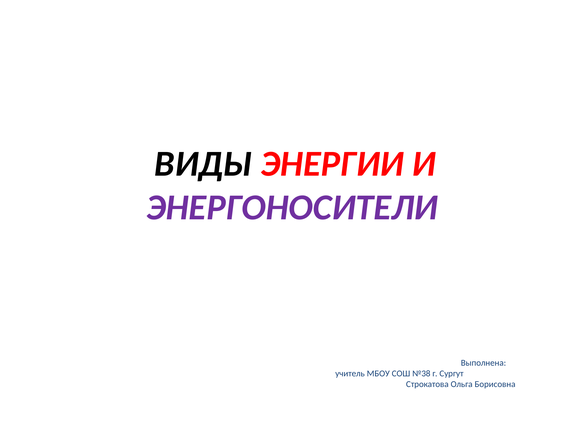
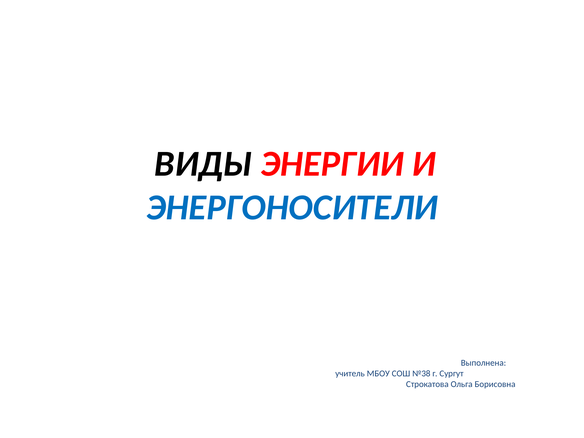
ЭНЕРГОНОСИТЕЛИ colour: purple -> blue
